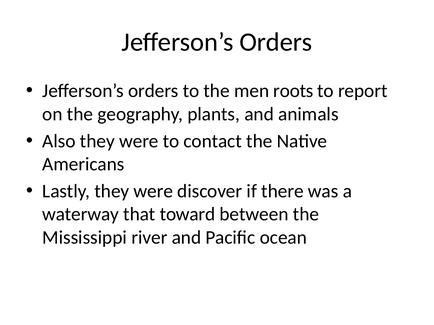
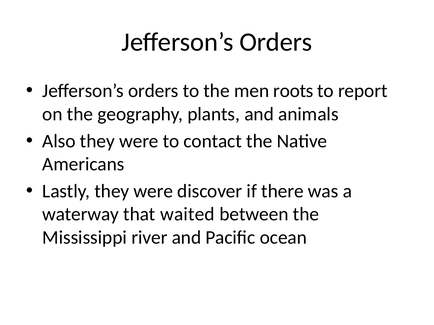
toward: toward -> waited
